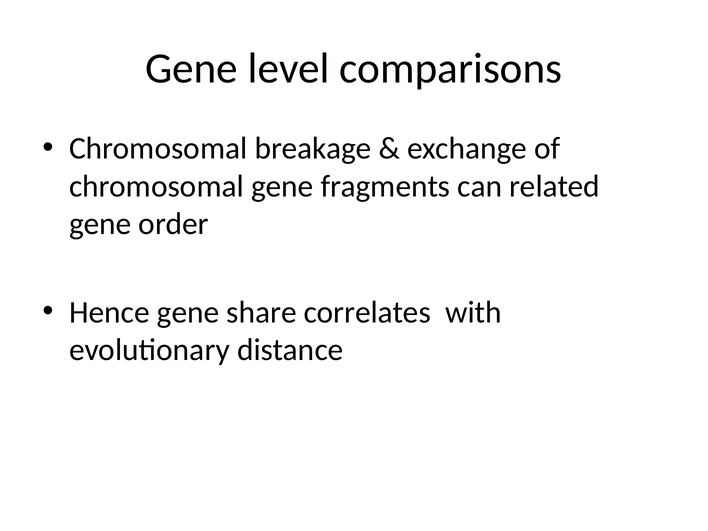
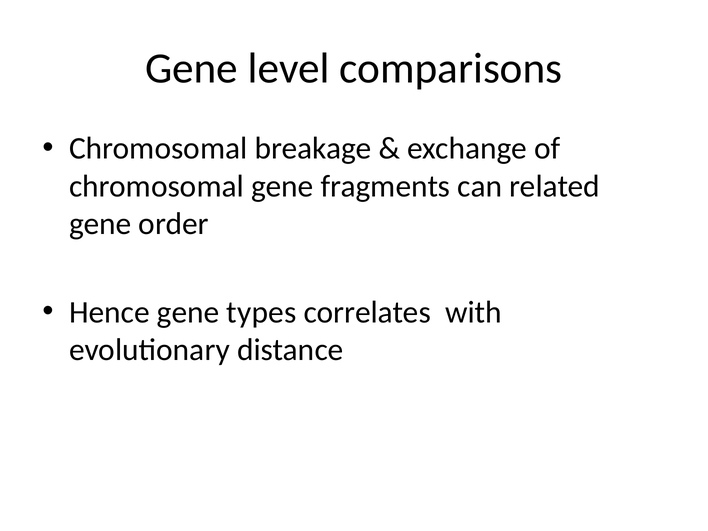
share: share -> types
